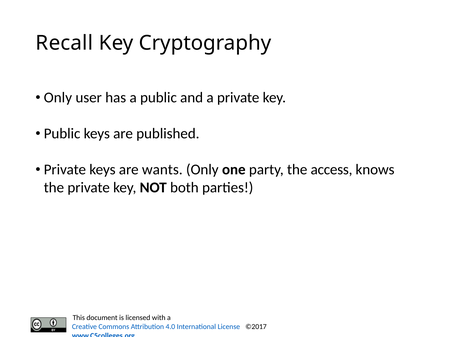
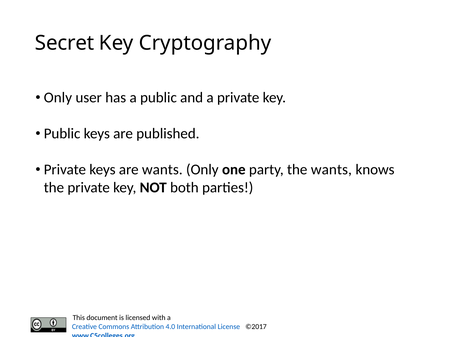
Recall: Recall -> Secret
the access: access -> wants
